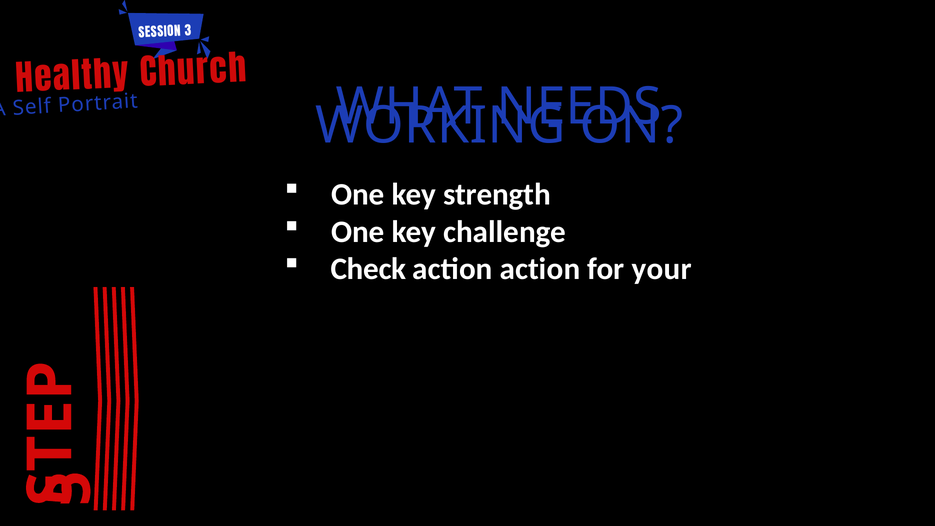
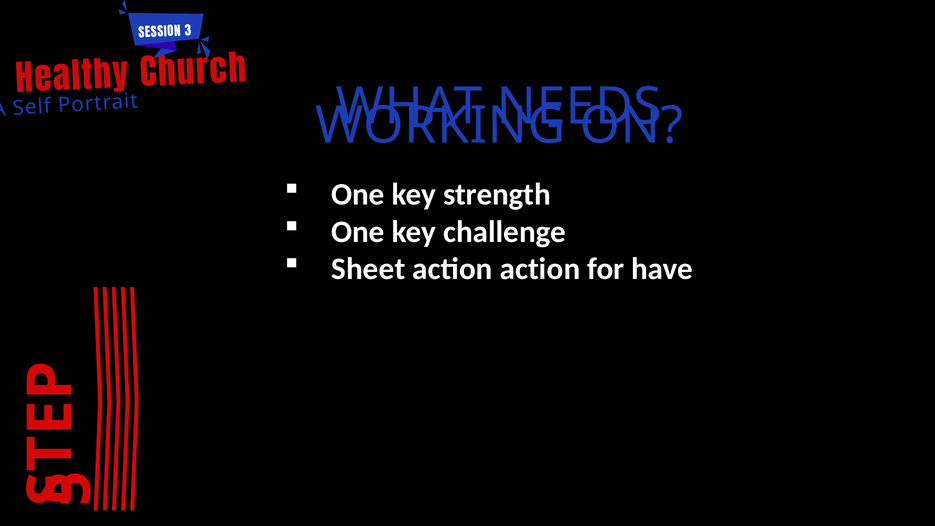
Check: Check -> Sheet
your: your -> have
